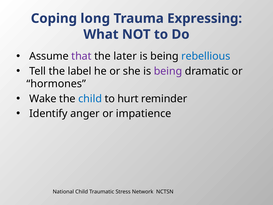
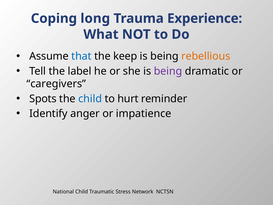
Expressing: Expressing -> Experience
that colour: purple -> blue
later: later -> keep
rebellious colour: blue -> orange
hormones: hormones -> caregivers
Wake: Wake -> Spots
